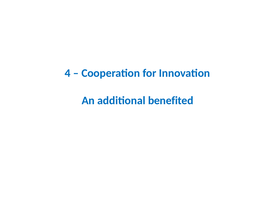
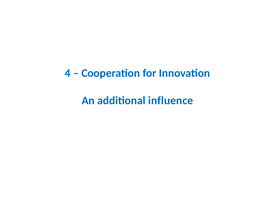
benefited: benefited -> influence
